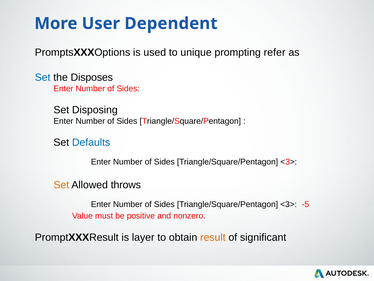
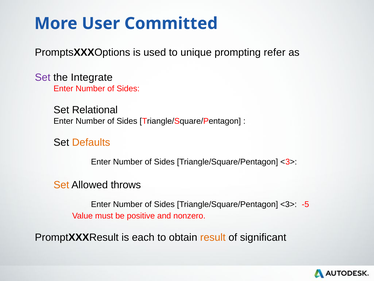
Dependent: Dependent -> Committed
Set at (43, 77) colour: blue -> purple
Disposes: Disposes -> Integrate
Disposing: Disposing -> Relational
Defaults colour: blue -> orange
layer: layer -> each
